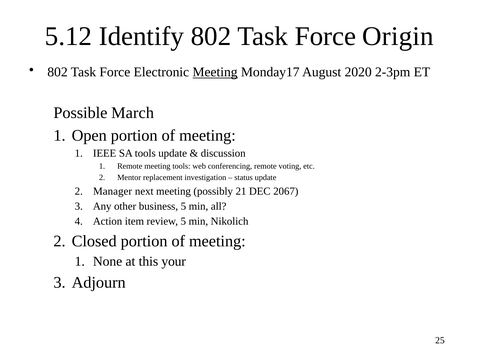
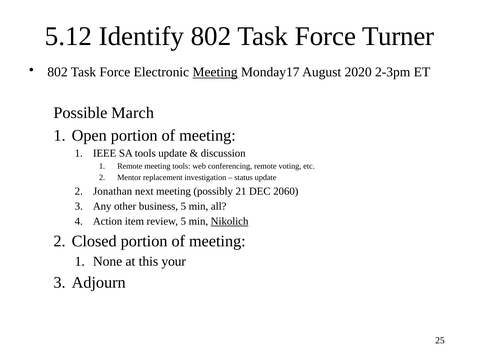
Origin: Origin -> Turner
Manager: Manager -> Jonathan
2067: 2067 -> 2060
Nikolich underline: none -> present
